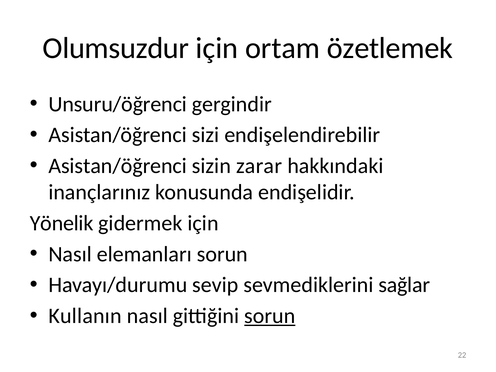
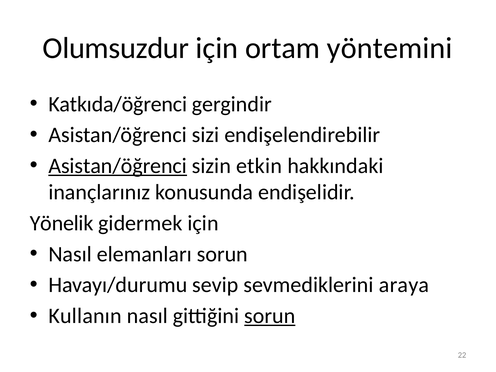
özetlemek: özetlemek -> yöntemini
Unsuru/öğrenci: Unsuru/öğrenci -> Katkıda/öğrenci
Asistan/öğrenci at (118, 166) underline: none -> present
zarar: zarar -> etkin
sağlar: sağlar -> araya
